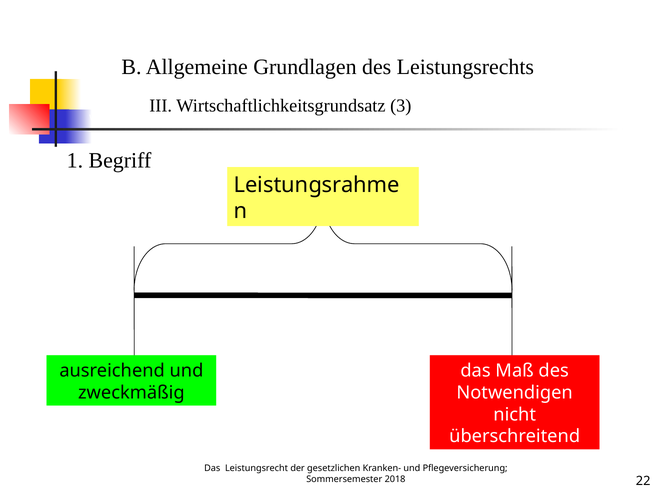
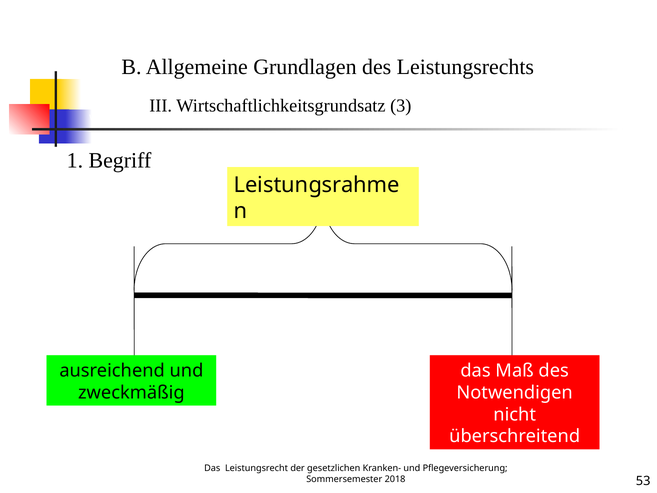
22: 22 -> 53
